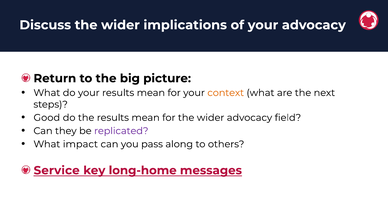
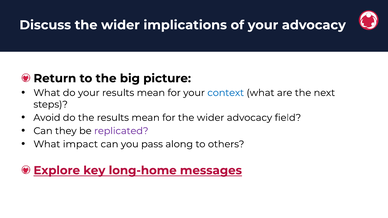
context colour: orange -> blue
Good: Good -> Avoid
Service: Service -> Explore
